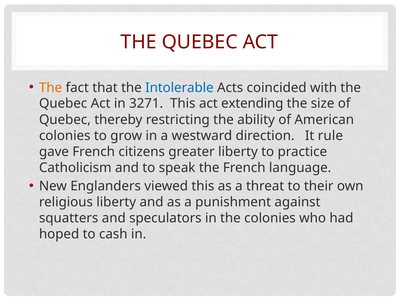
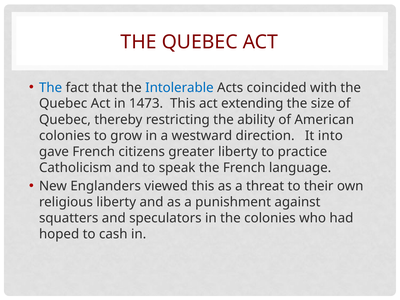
The at (51, 88) colour: orange -> blue
3271: 3271 -> 1473
rule: rule -> into
